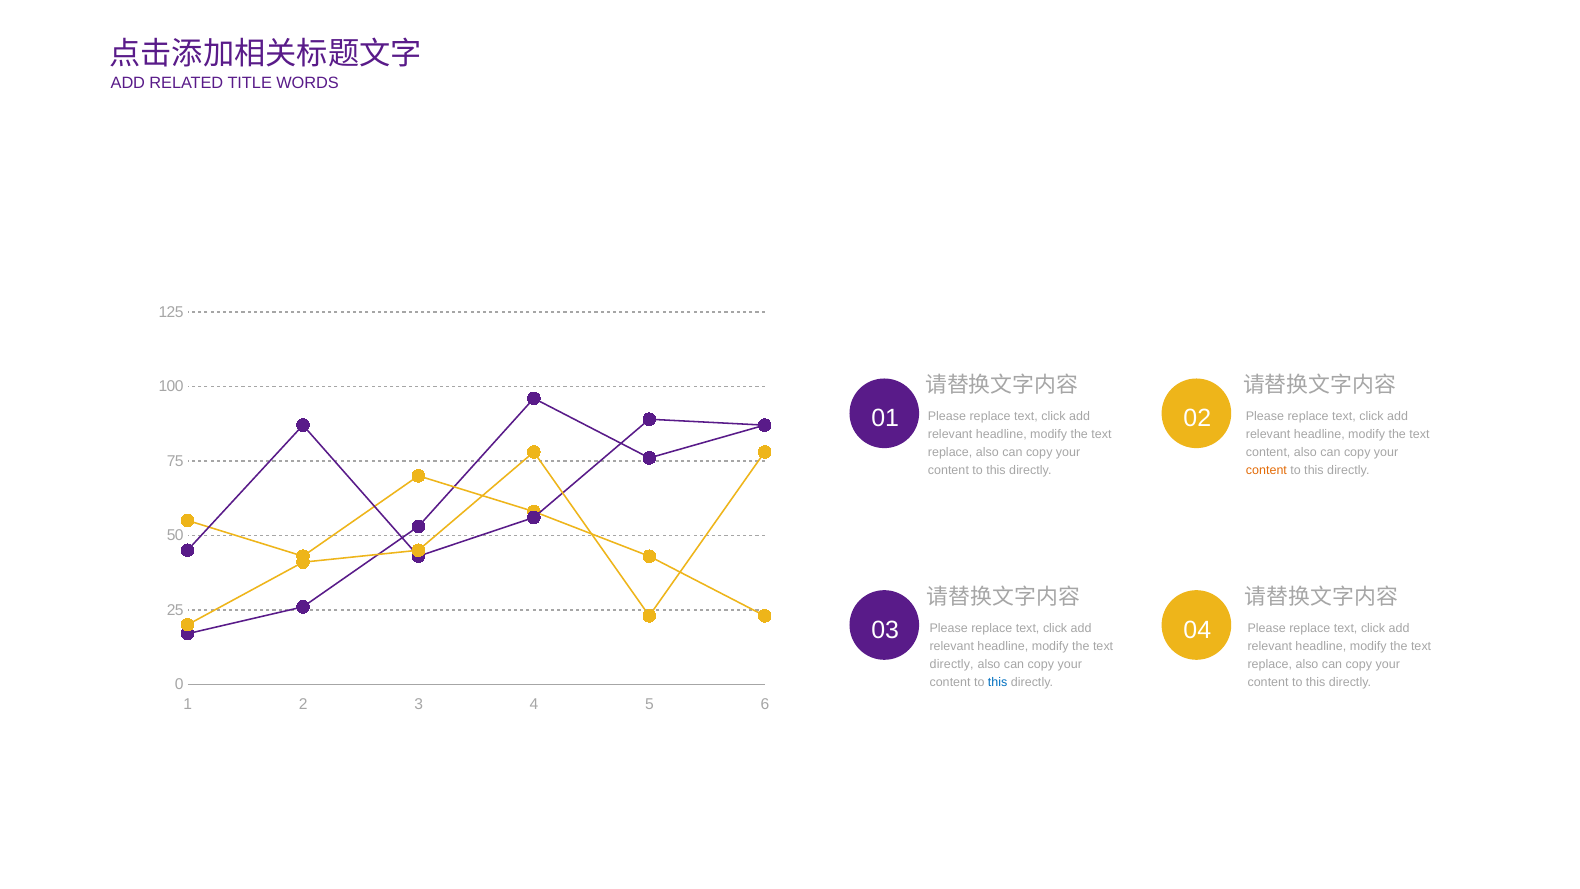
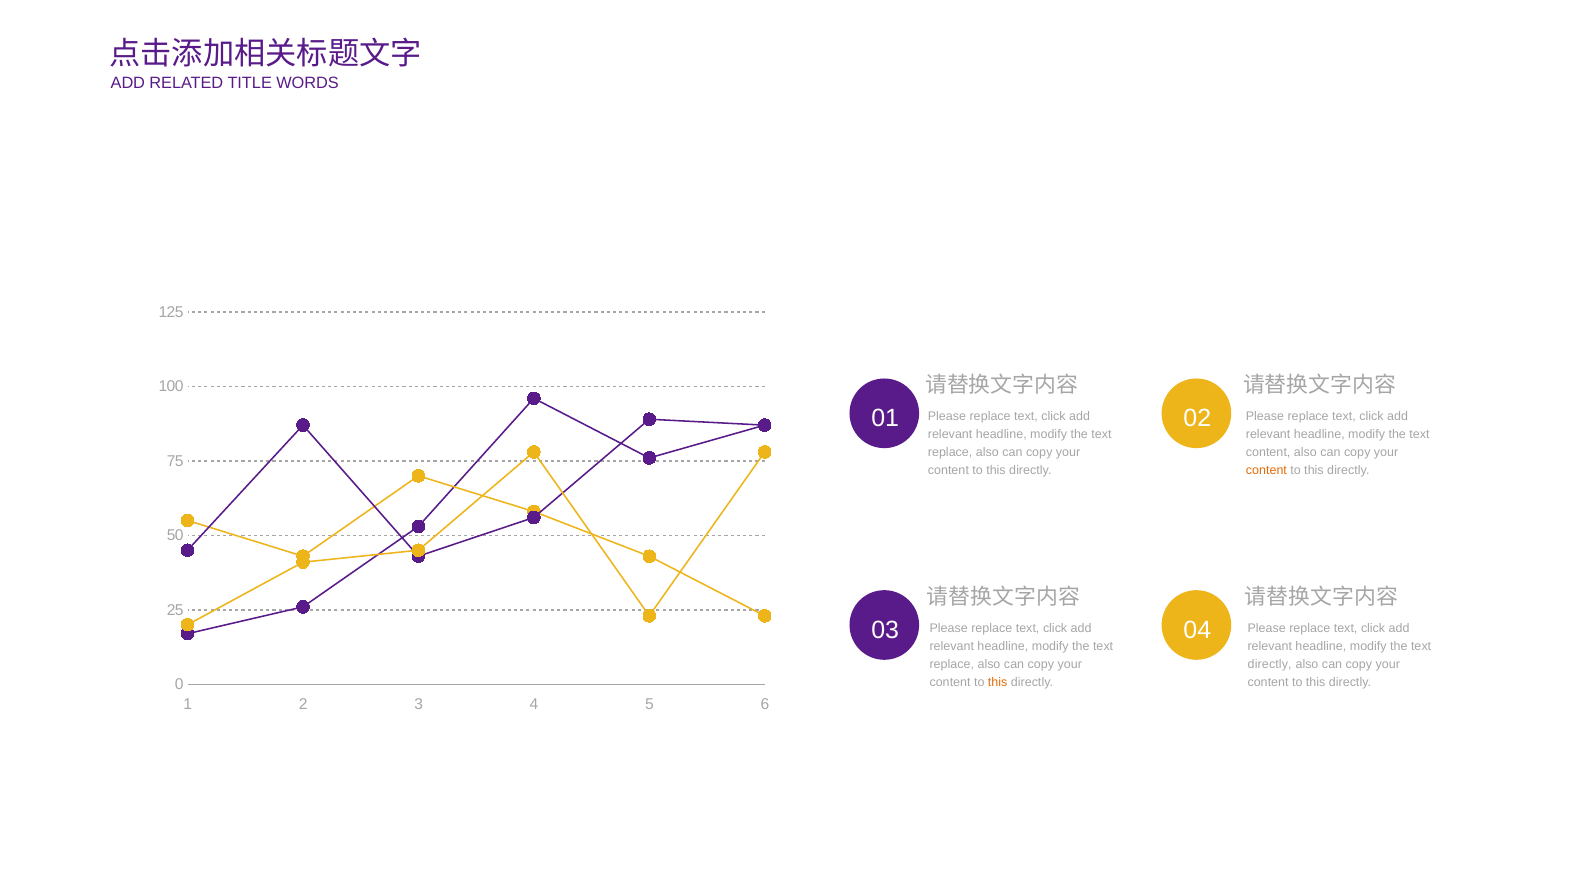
directly at (952, 664): directly -> replace
replace at (1270, 664): replace -> directly
this at (998, 682) colour: blue -> orange
